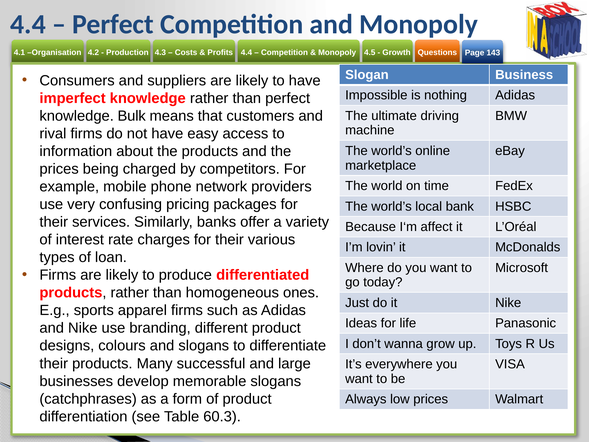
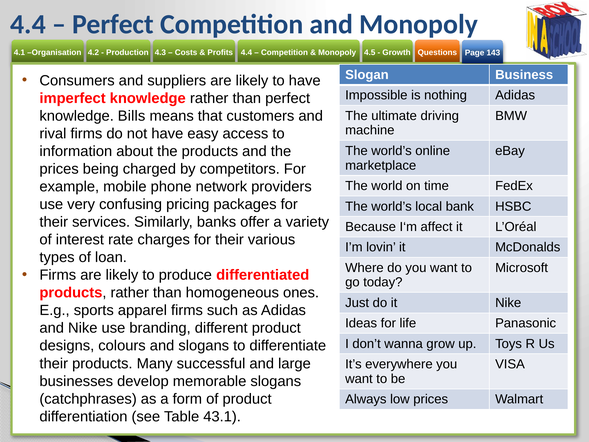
Bulk: Bulk -> Bills
60.3: 60.3 -> 43.1
